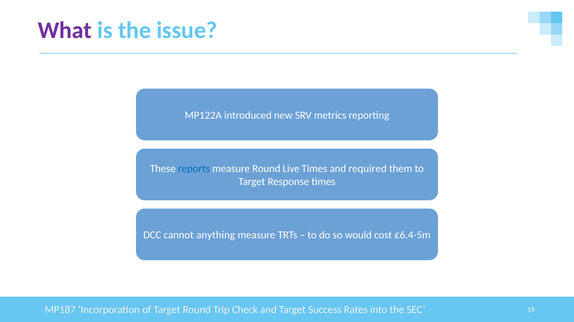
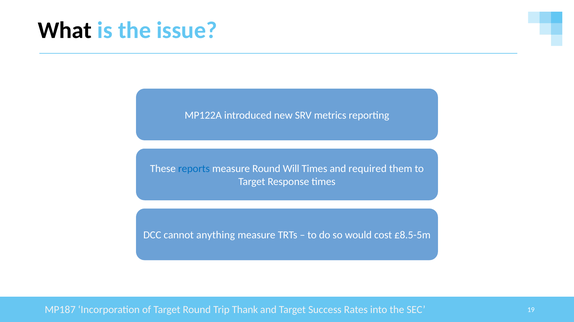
What colour: purple -> black
Live: Live -> Will
£6.4-5m: £6.4-5m -> £8.5-5m
Check: Check -> Thank
